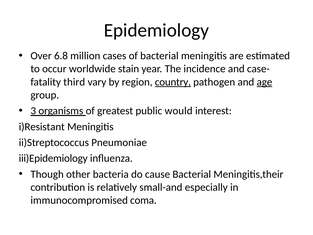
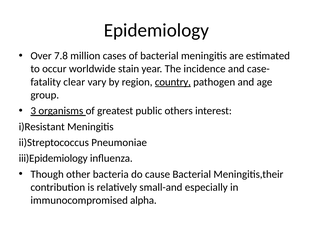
6.8: 6.8 -> 7.8
third: third -> clear
age underline: present -> none
would: would -> others
coma: coma -> alpha
